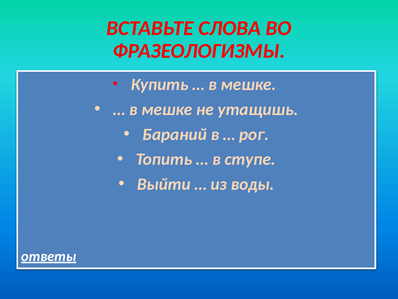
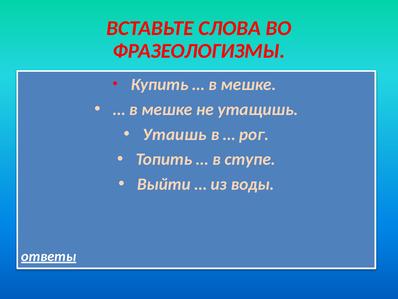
Бараний: Бараний -> Утаишь
